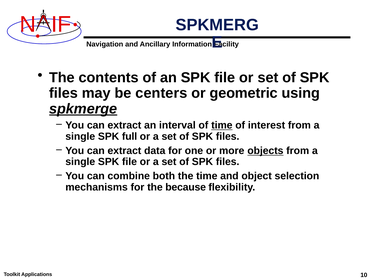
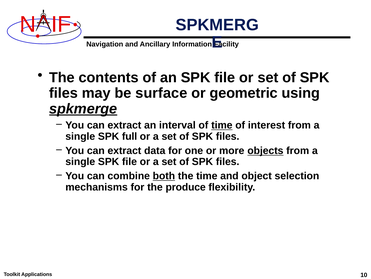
centers: centers -> surface
both underline: none -> present
because: because -> produce
